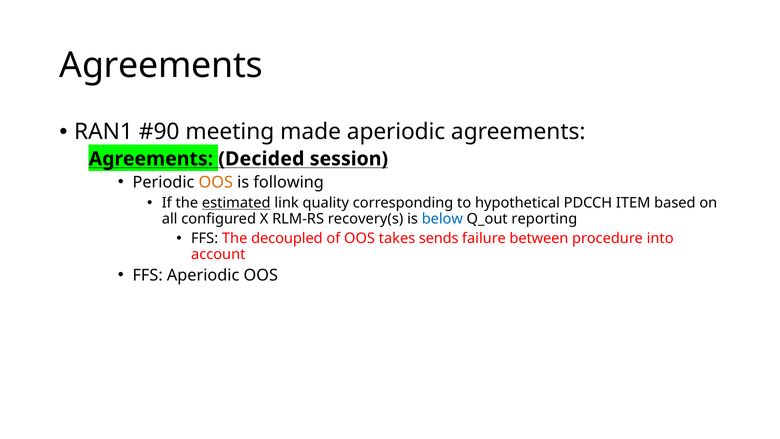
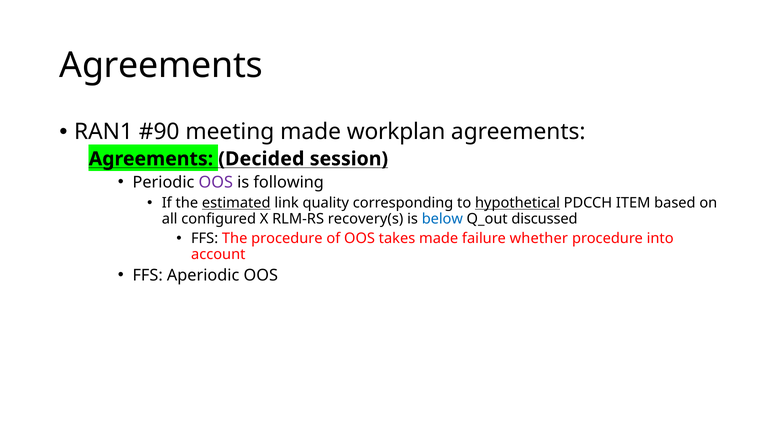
made aperiodic: aperiodic -> workplan
OOS at (216, 182) colour: orange -> purple
hypothetical underline: none -> present
reporting: reporting -> discussed
The decoupled: decoupled -> procedure
takes sends: sends -> made
between: between -> whether
